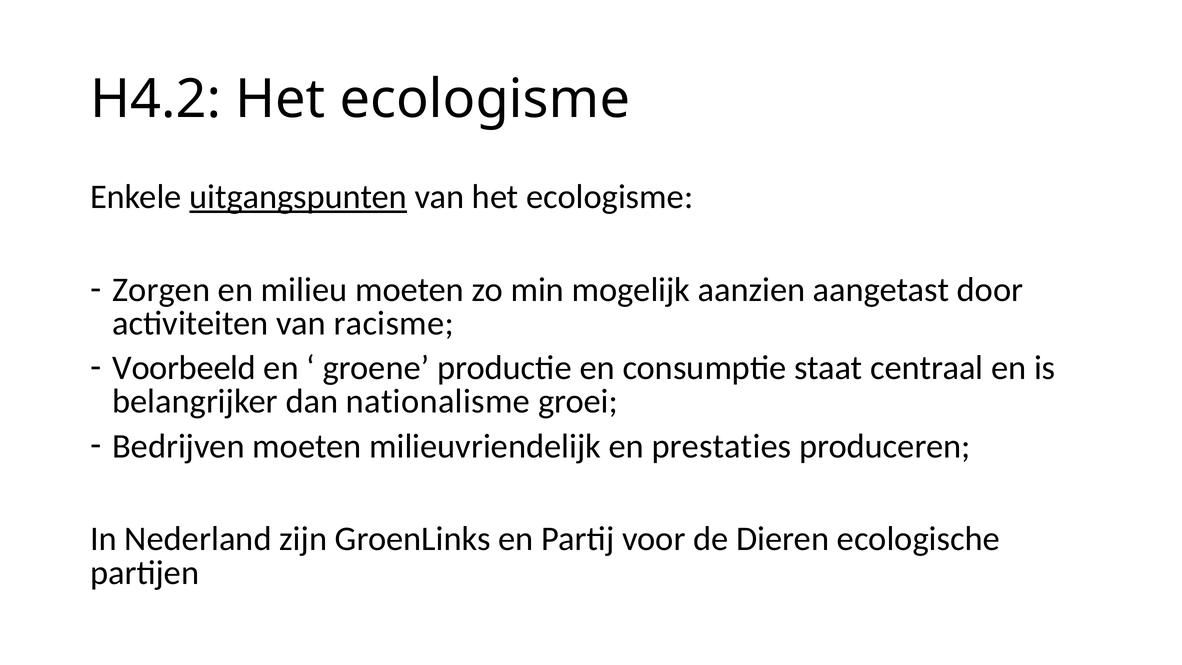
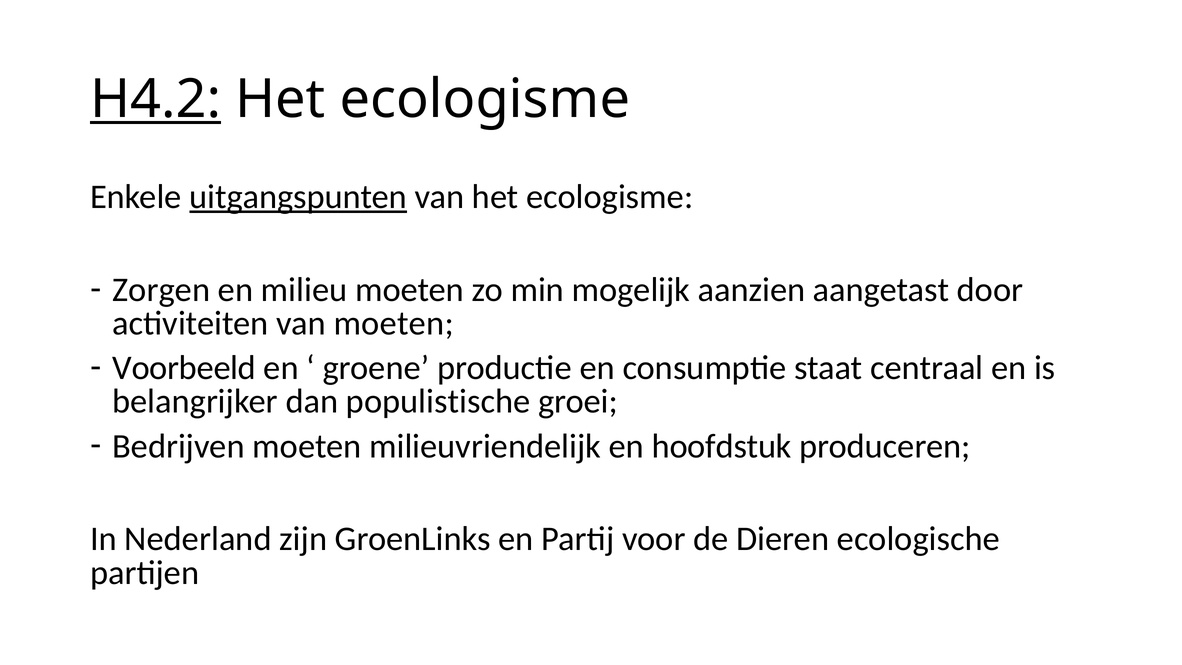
H4.2 underline: none -> present
van racisme: racisme -> moeten
nationalisme: nationalisme -> populistische
prestaties: prestaties -> hoofdstuk
